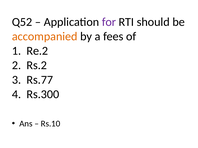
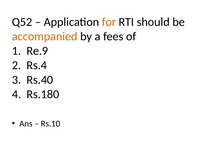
for colour: purple -> orange
Re.2: Re.2 -> Re.9
Rs.2: Rs.2 -> Rs.4
Rs.77: Rs.77 -> Rs.40
Rs.300: Rs.300 -> Rs.180
